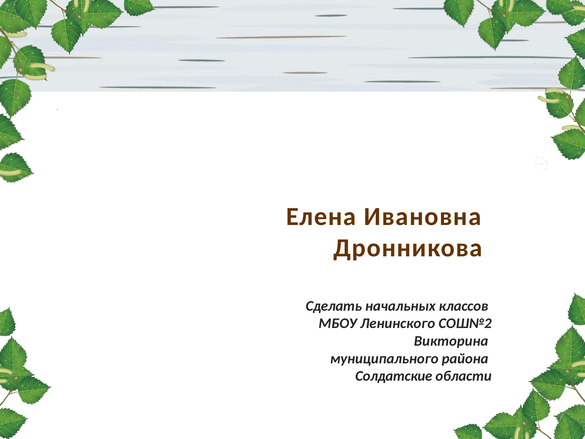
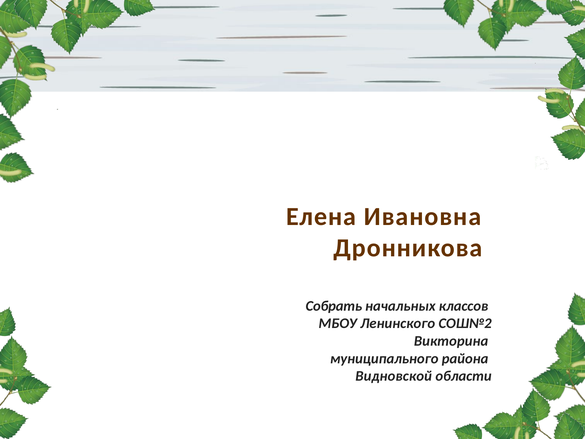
Сделать: Сделать -> Собрать
Солдатские: Солдатские -> Видновской
